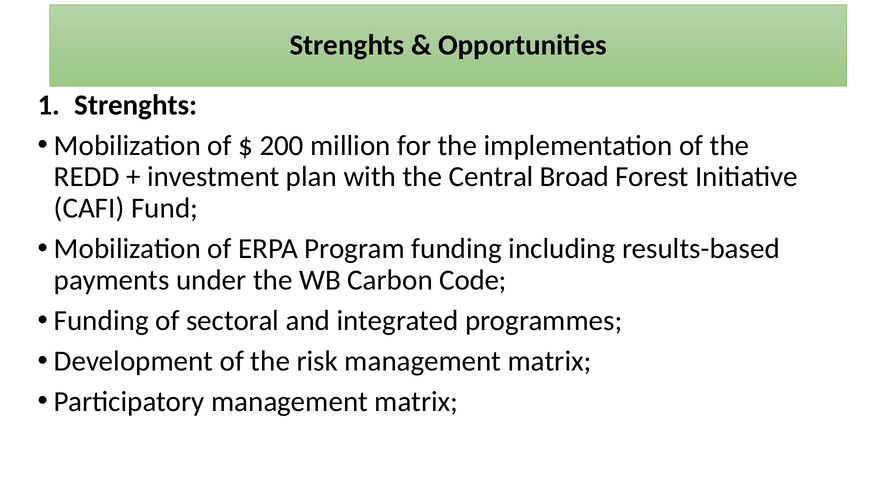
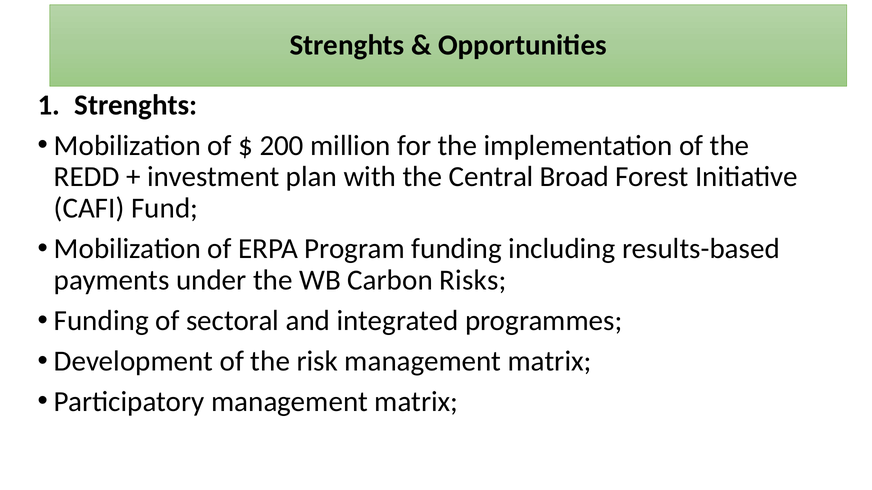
Code: Code -> Risks
